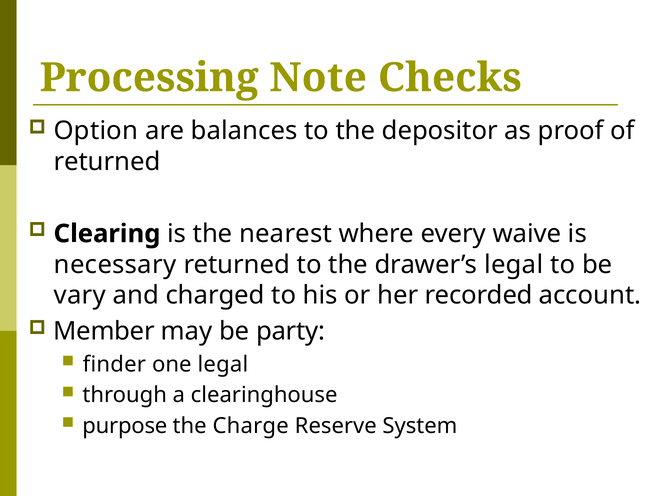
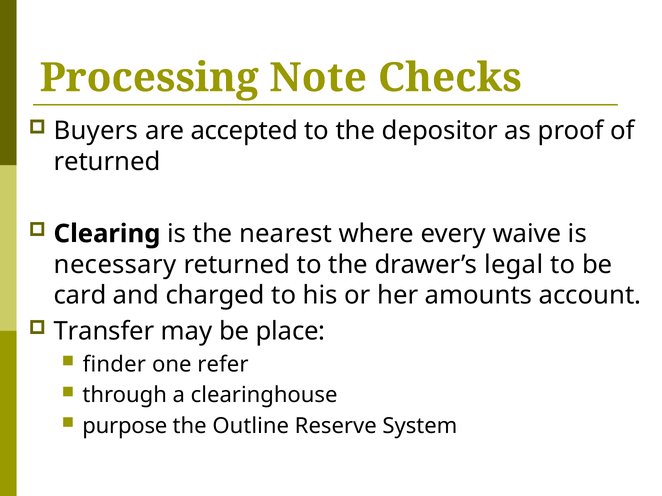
Option: Option -> Buyers
balances: balances -> accepted
vary: vary -> card
recorded: recorded -> amounts
Member: Member -> Transfer
party: party -> place
one legal: legal -> refer
Charge: Charge -> Outline
